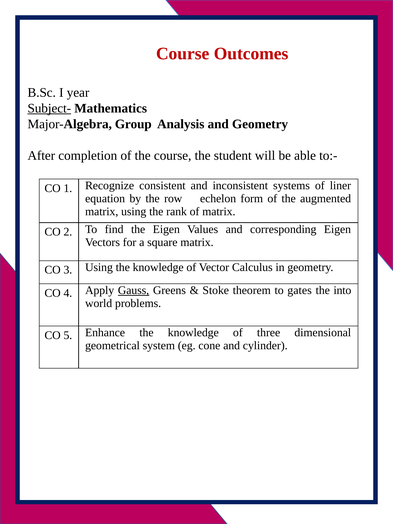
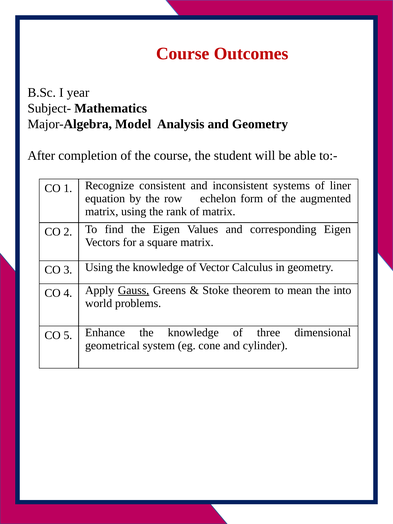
Subject- underline: present -> none
Group: Group -> Model
gates: gates -> mean
